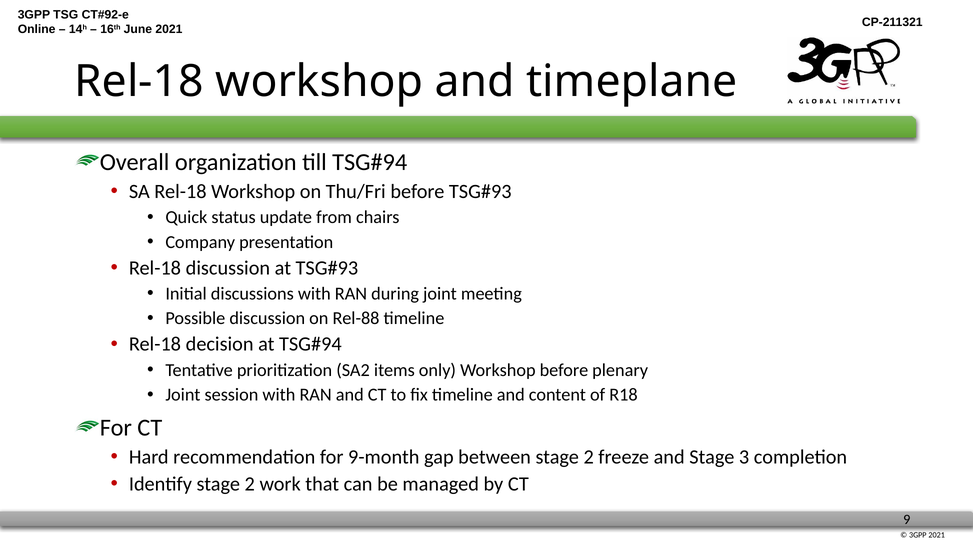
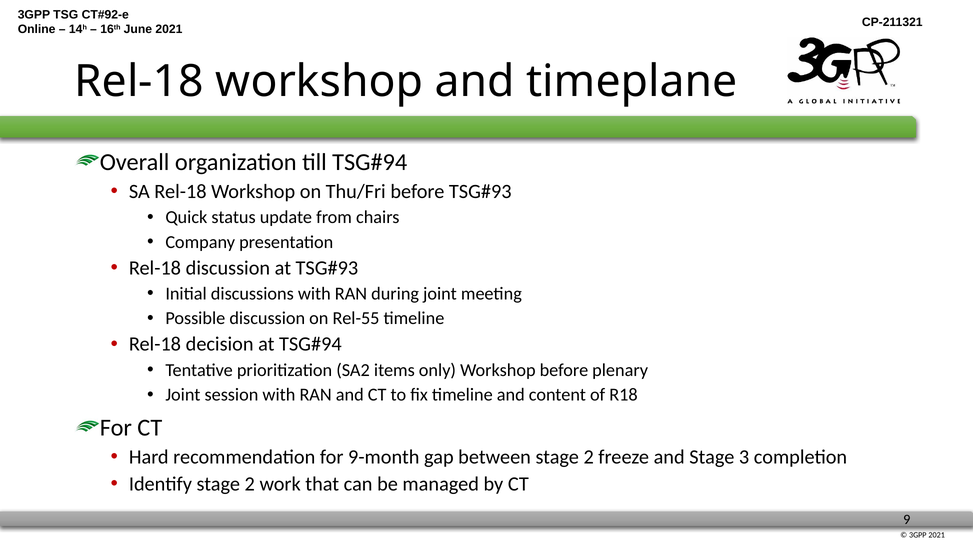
Rel-88: Rel-88 -> Rel-55
